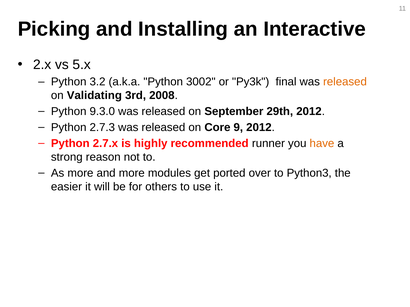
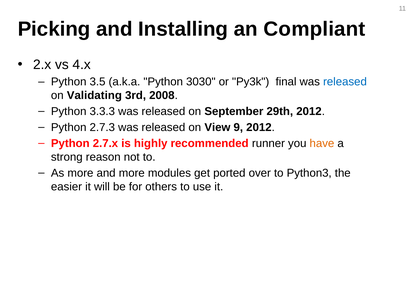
Interactive: Interactive -> Compliant
5.x: 5.x -> 4.x
3.2: 3.2 -> 3.5
3002: 3002 -> 3030
released at (345, 82) colour: orange -> blue
9.3.0: 9.3.0 -> 3.3.3
Core: Core -> View
